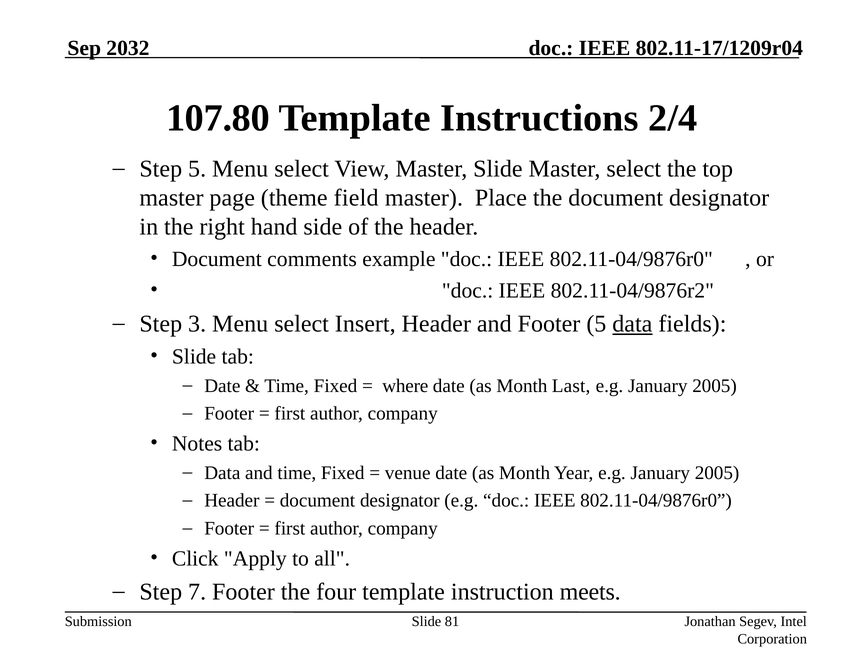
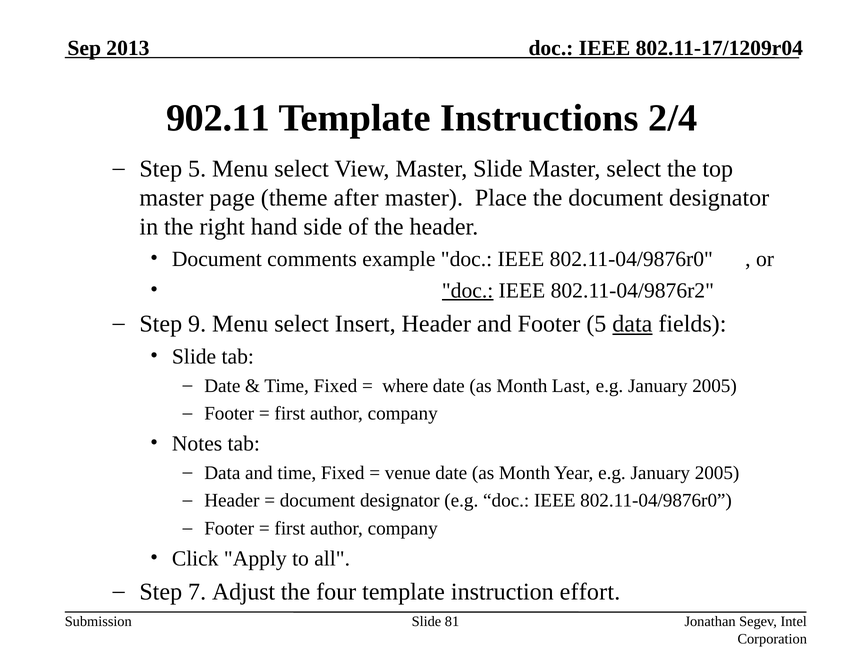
2032: 2032 -> 2013
107.80: 107.80 -> 902.11
field: field -> after
doc at (468, 291) underline: none -> present
3: 3 -> 9
7 Footer: Footer -> Adjust
meets: meets -> effort
